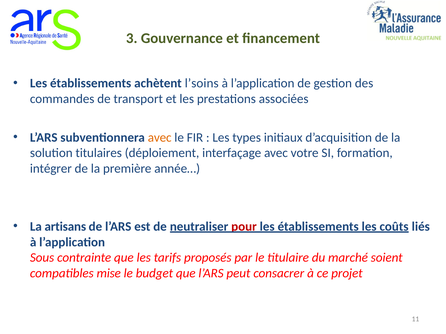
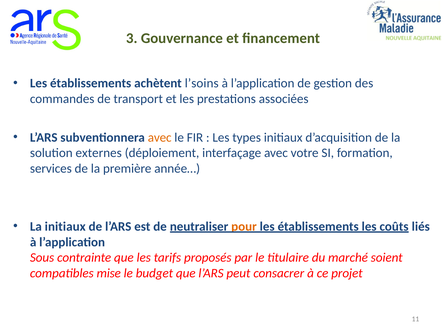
titulaires: titulaires -> externes
intégrer: intégrer -> services
La artisans: artisans -> initiaux
pour colour: red -> orange
